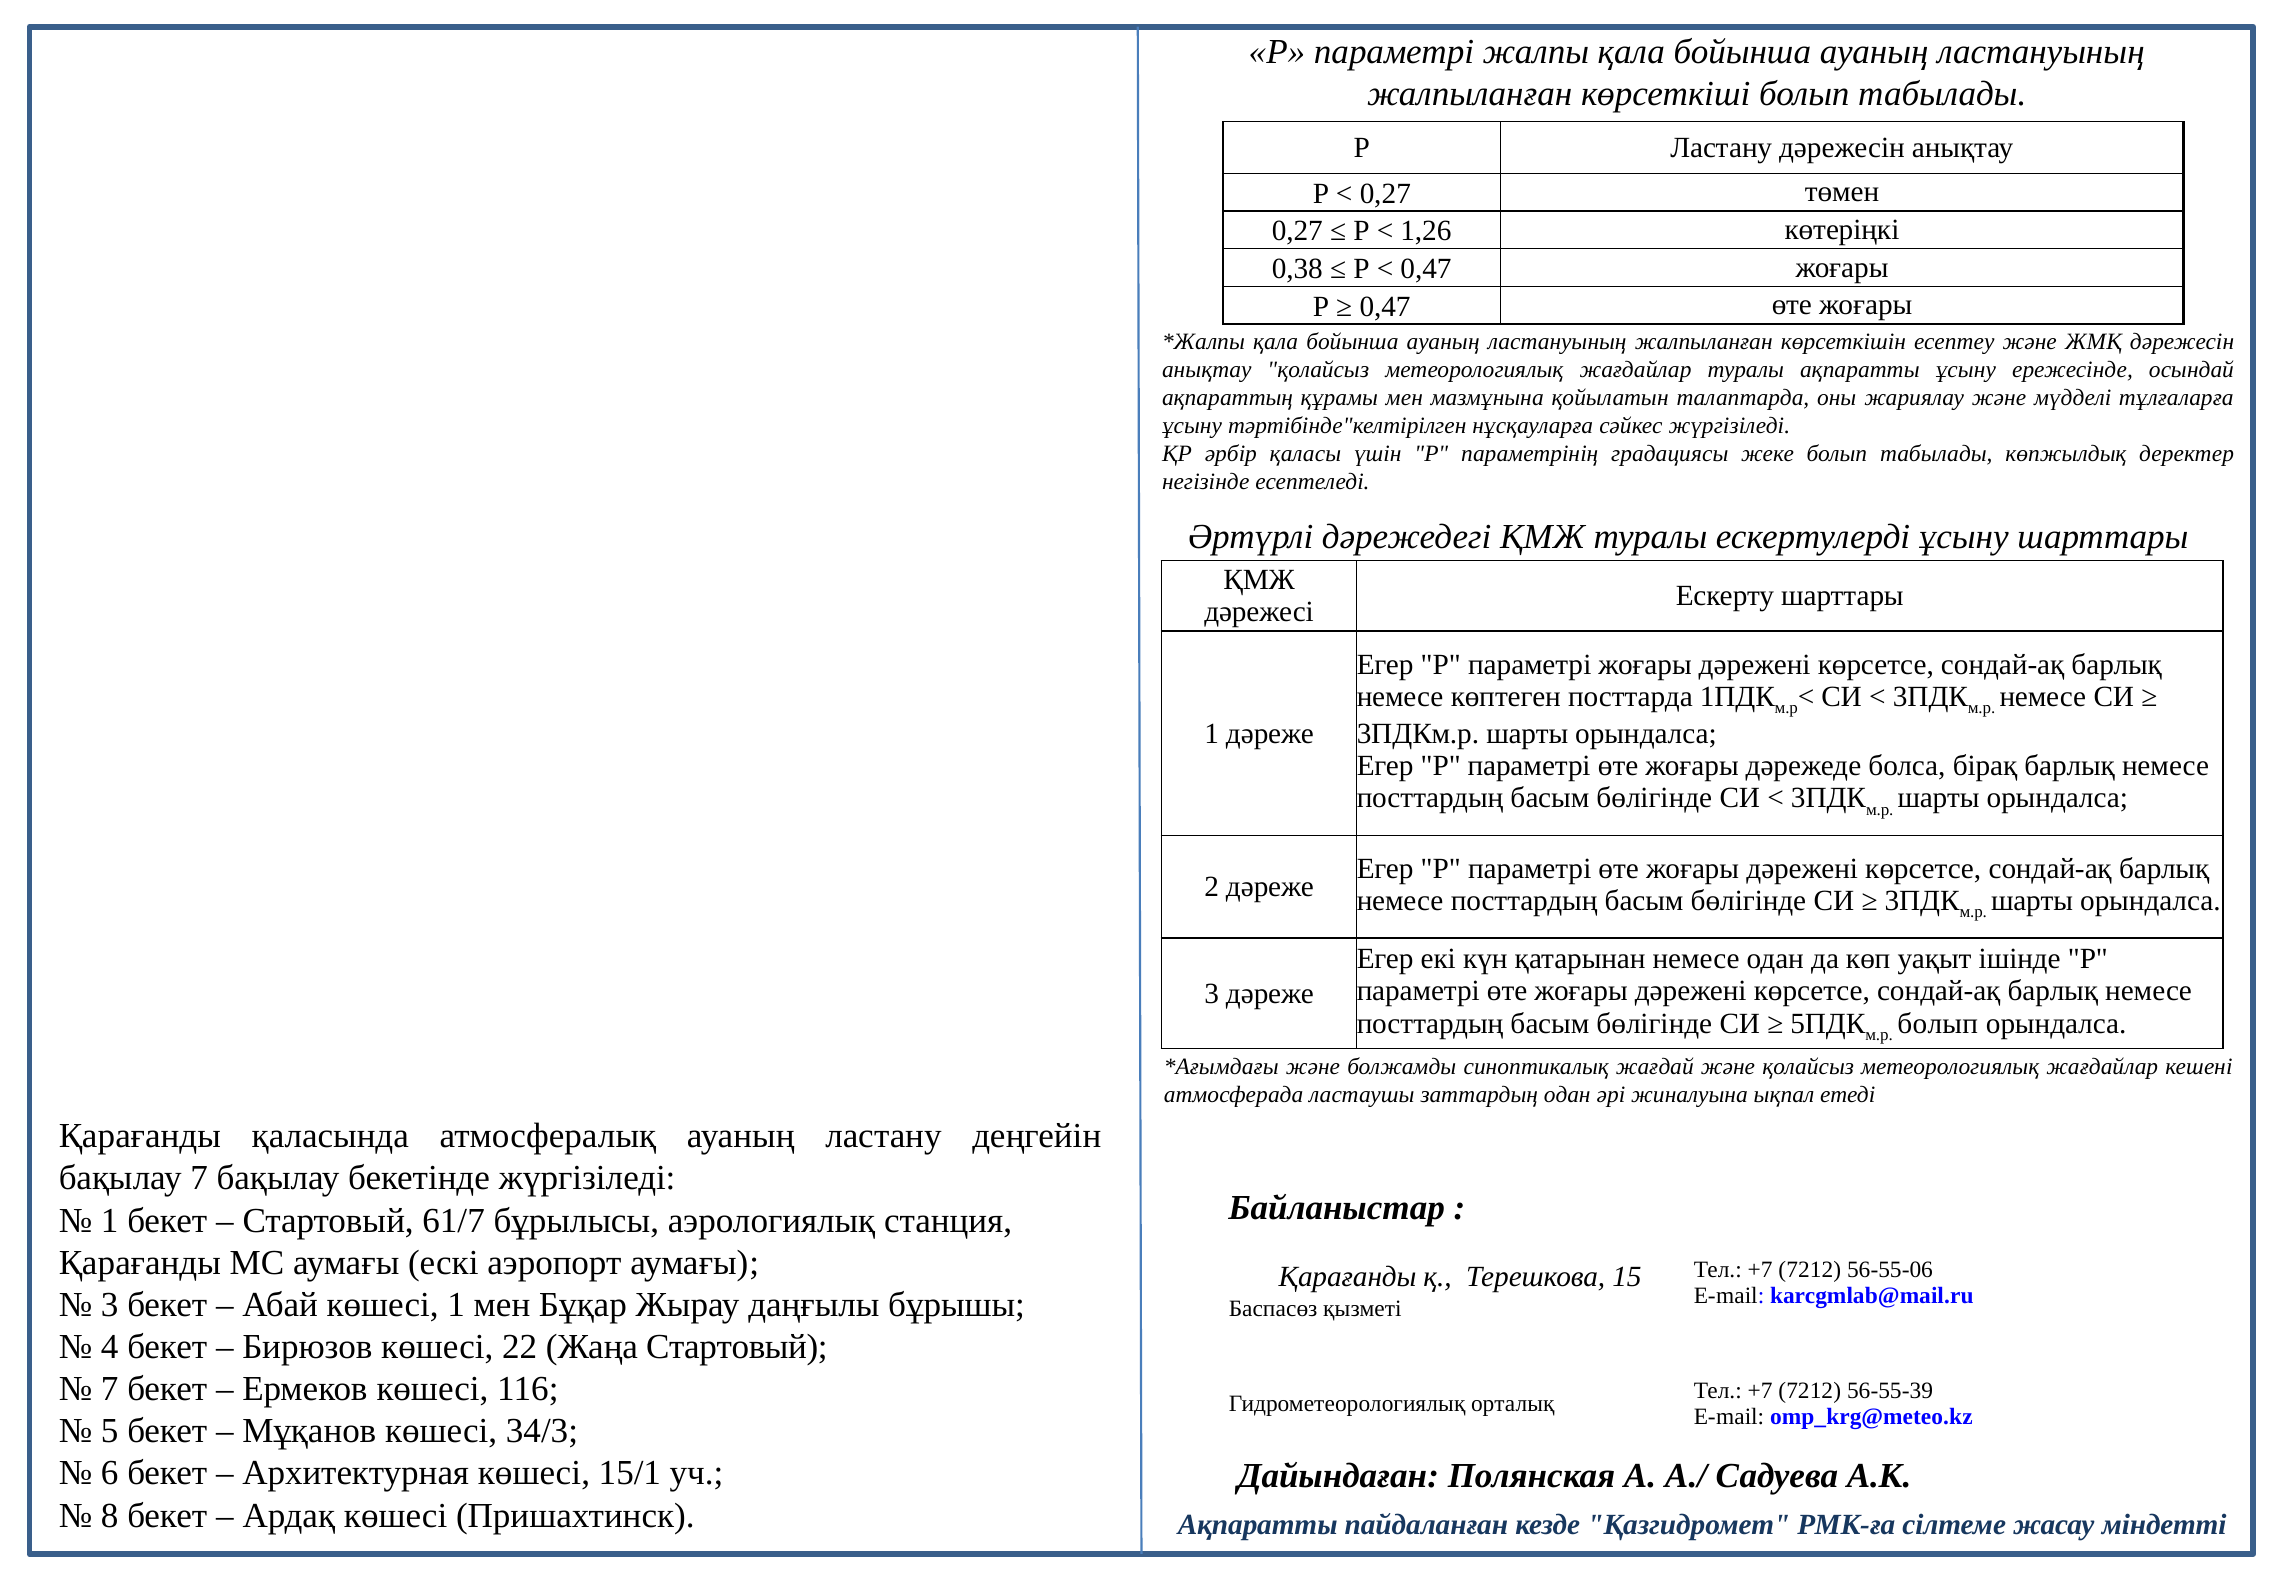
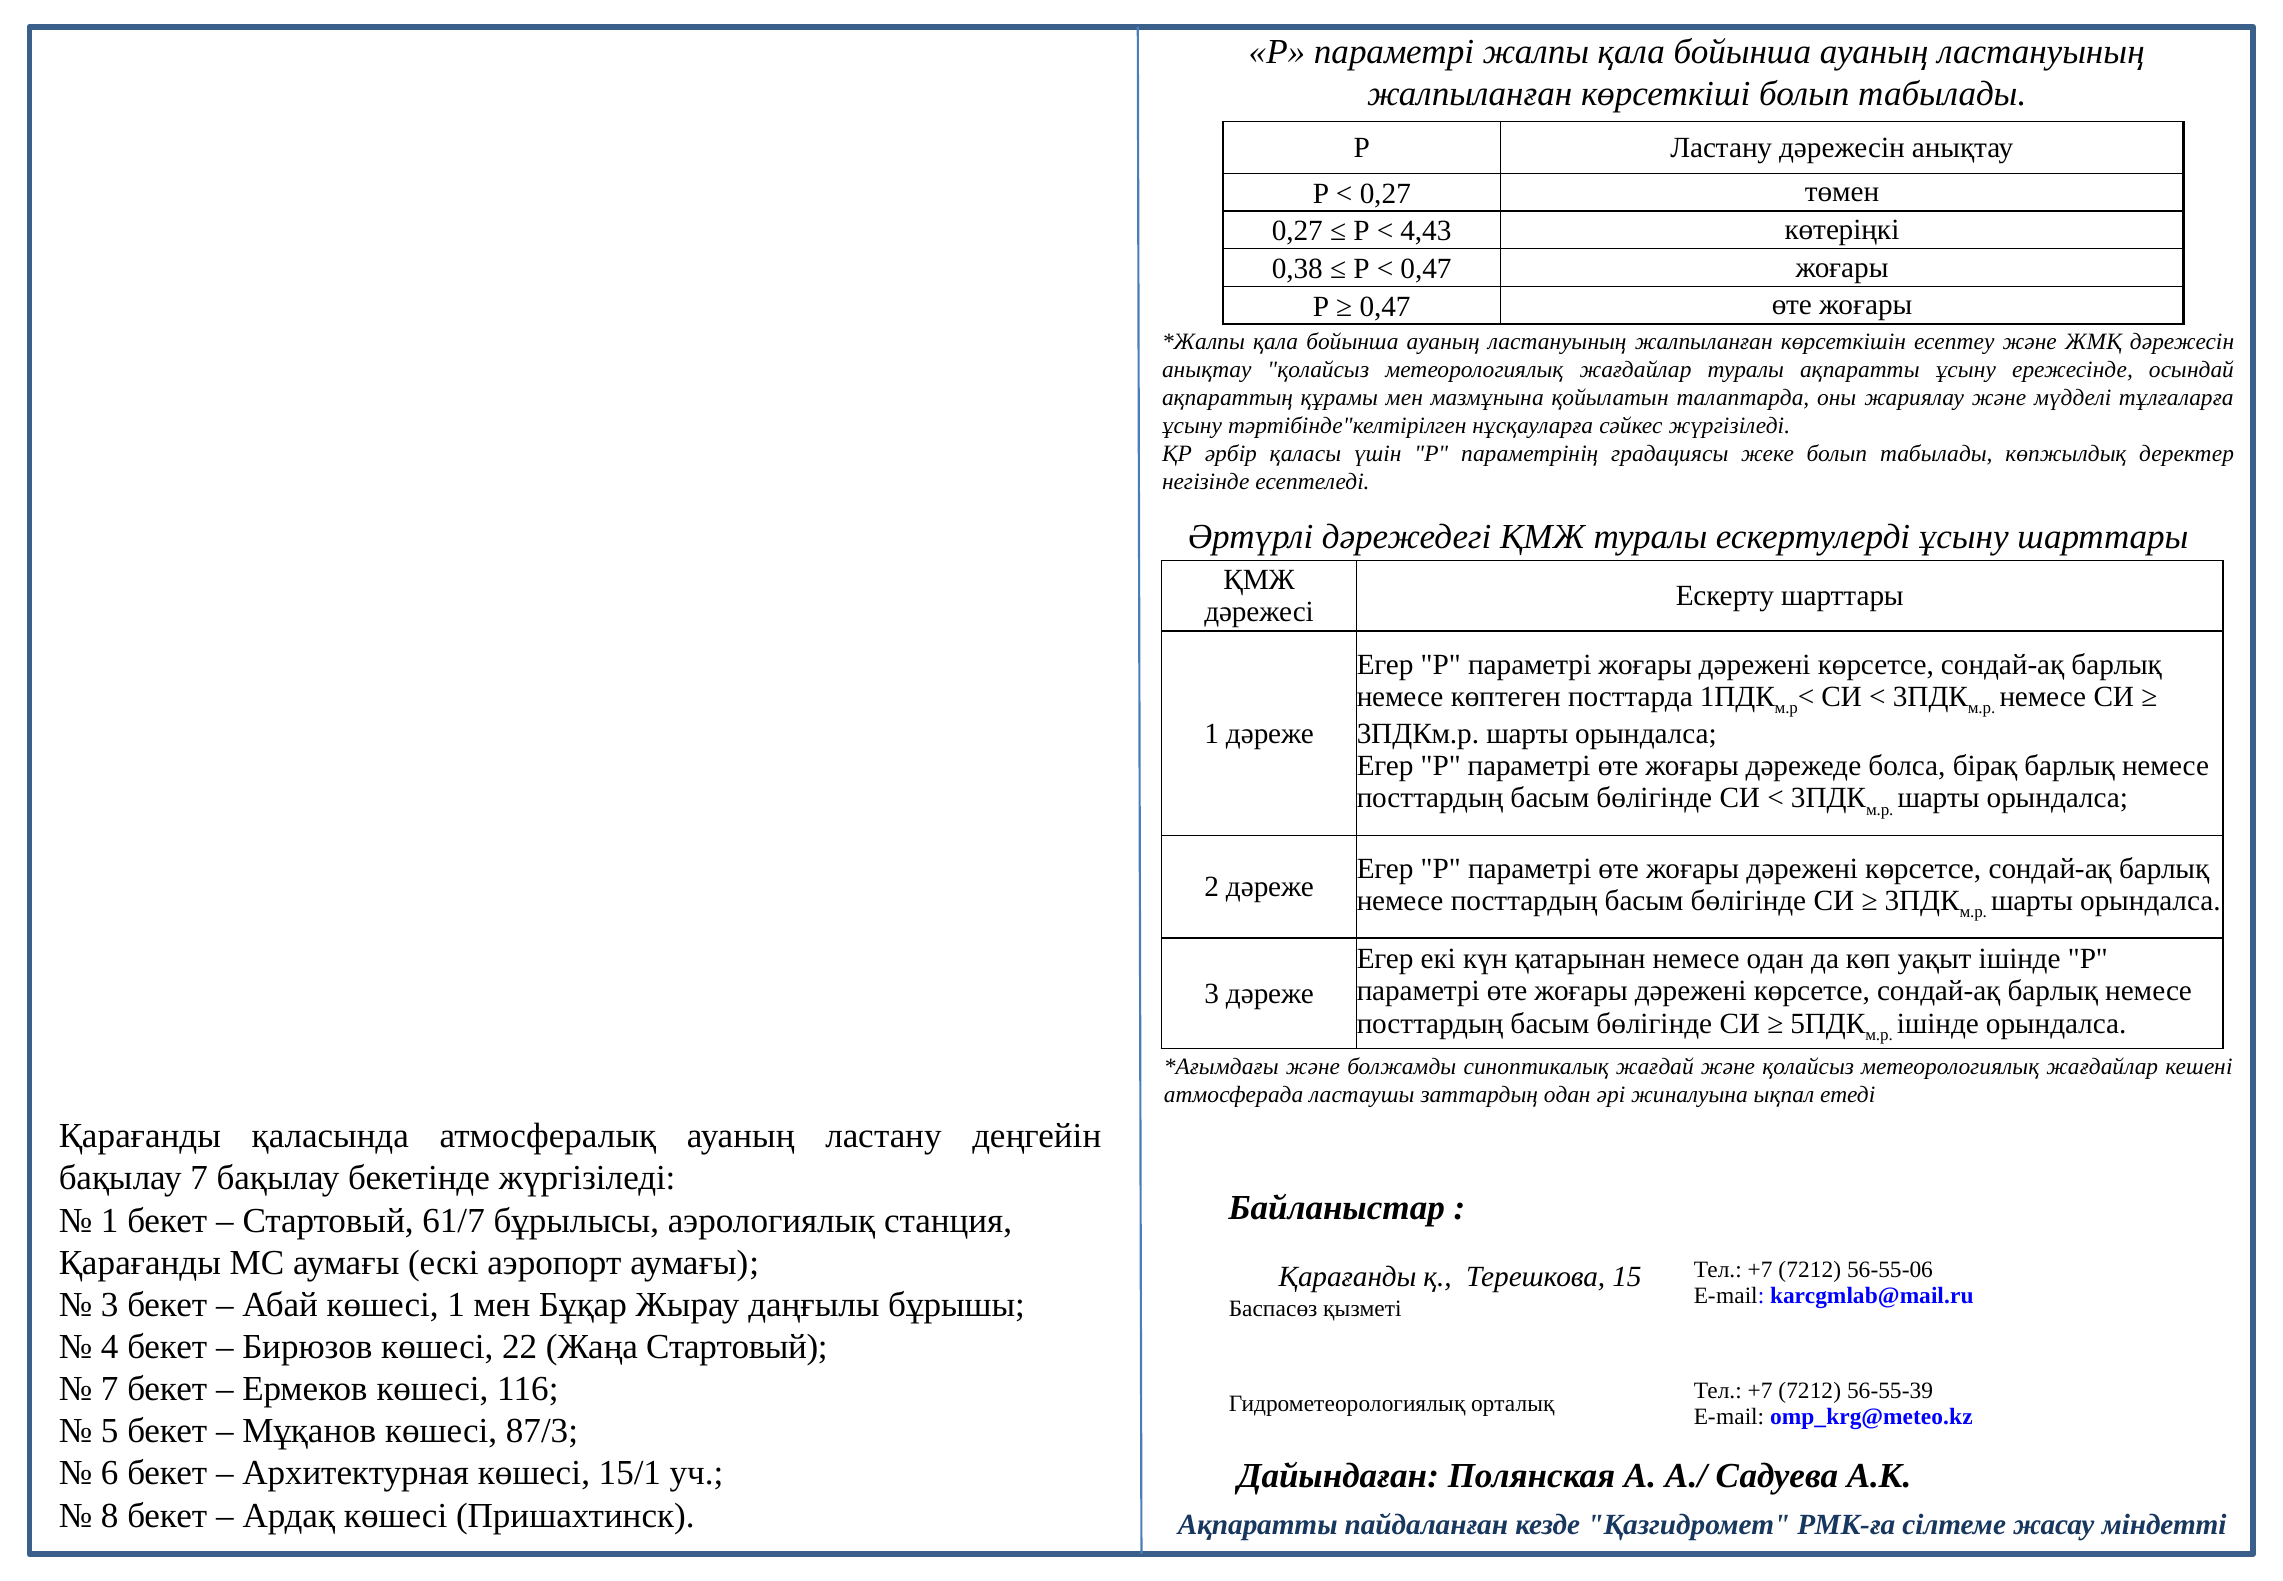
1,26: 1,26 -> 4,43
болып at (1938, 1023): болып -> ішінде
34/3: 34/3 -> 87/3
